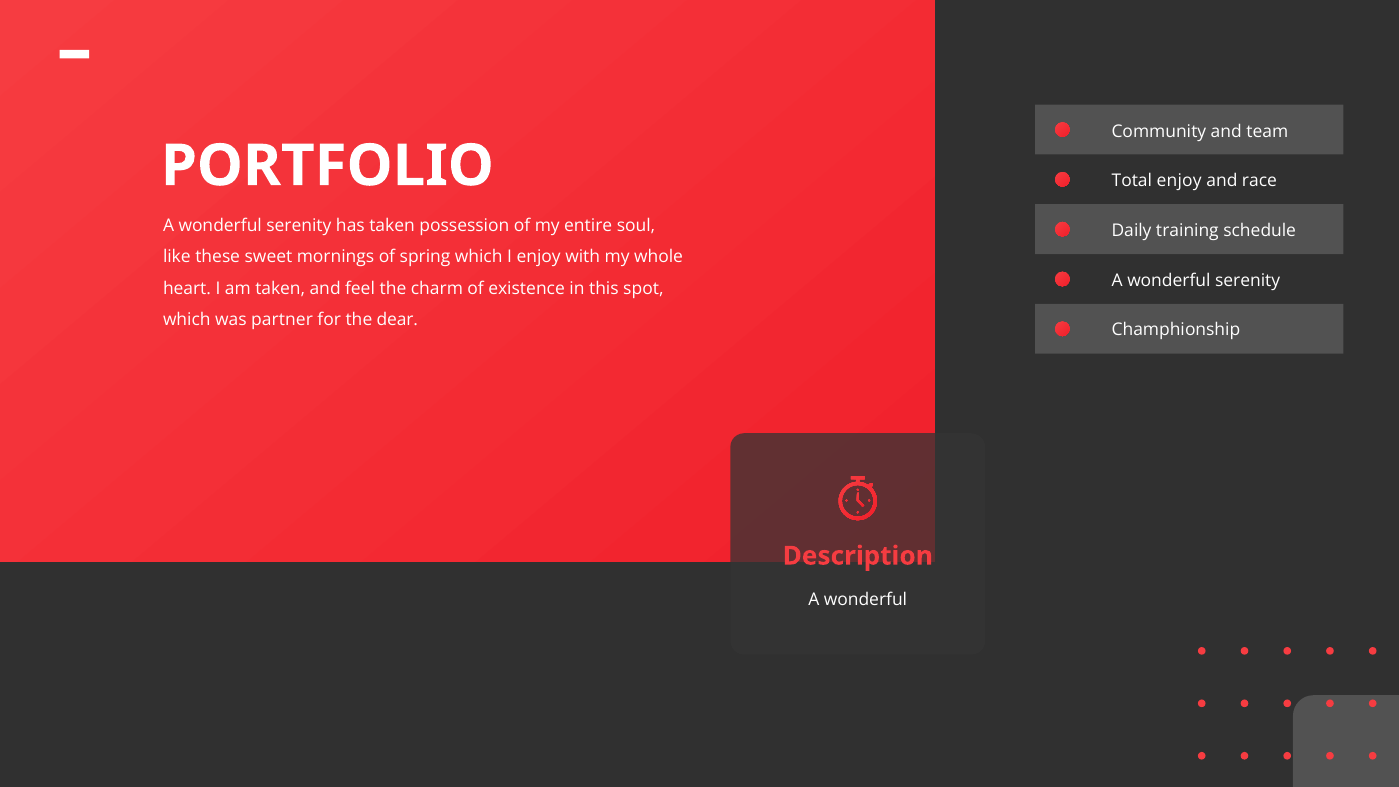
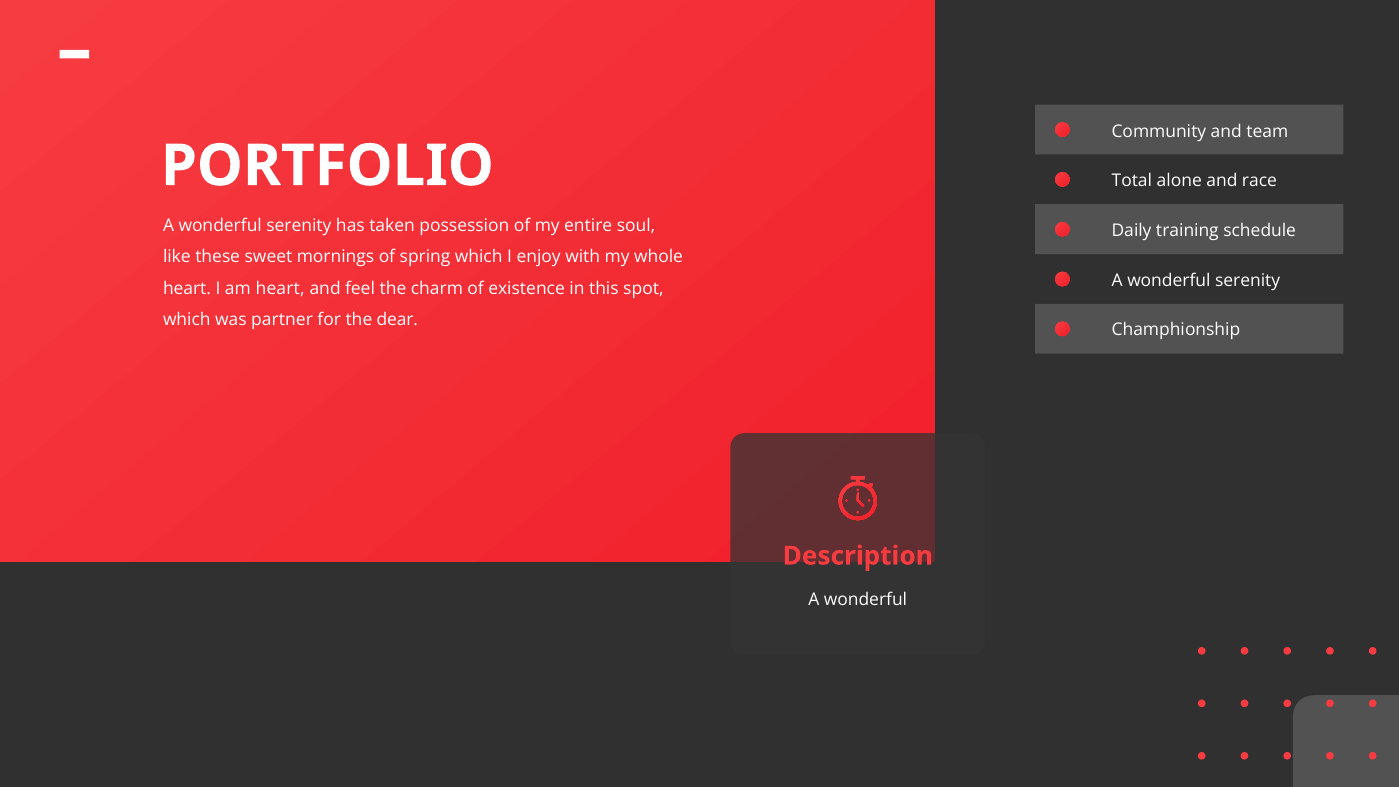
Total enjoy: enjoy -> alone
am taken: taken -> heart
